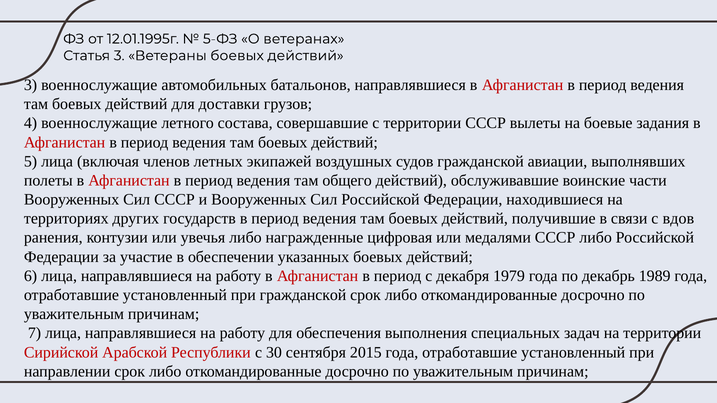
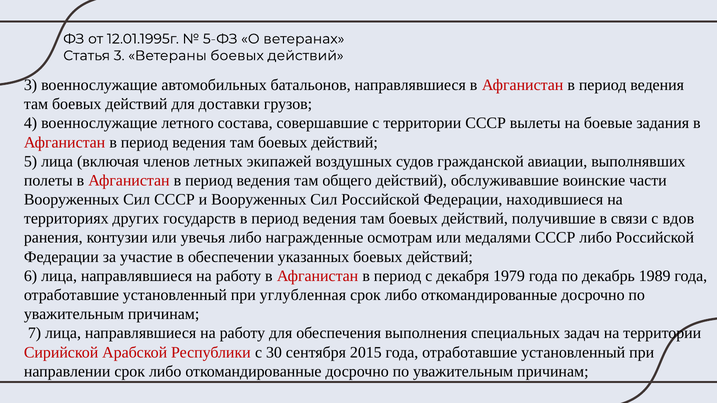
цифровая: цифровая -> осмотрам
при гражданской: гражданской -> углубленная
